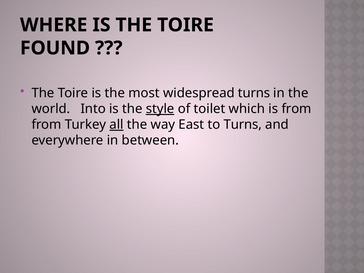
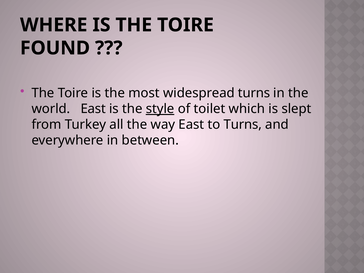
world Into: Into -> East
is from: from -> slept
all underline: present -> none
